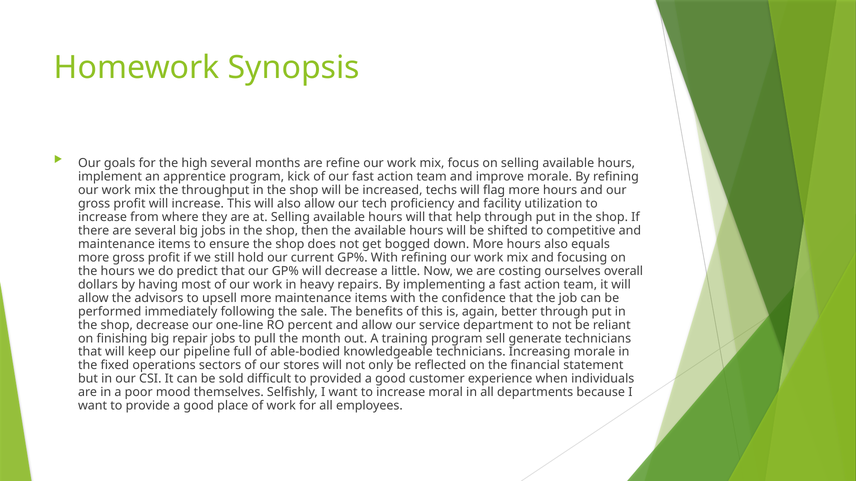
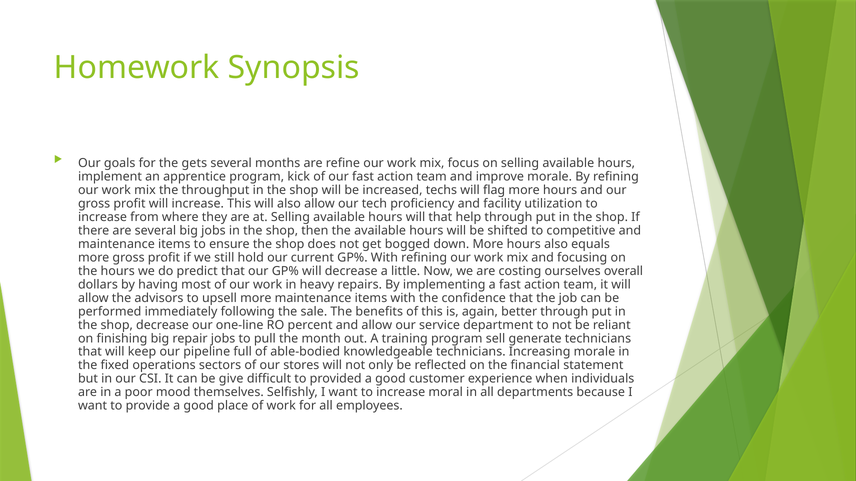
high: high -> gets
sold: sold -> give
